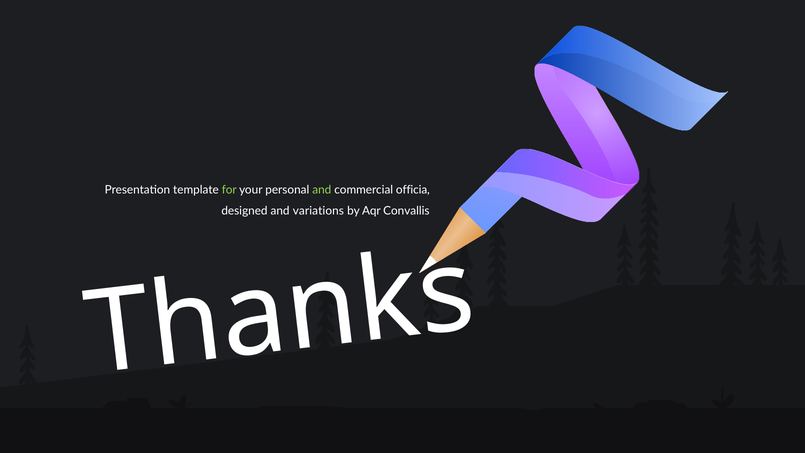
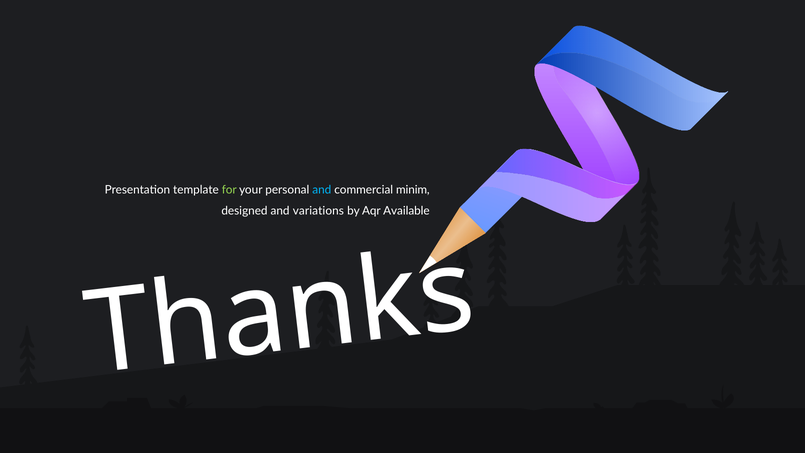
and at (322, 190) colour: light green -> light blue
officia: officia -> minim
Convallis: Convallis -> Available
